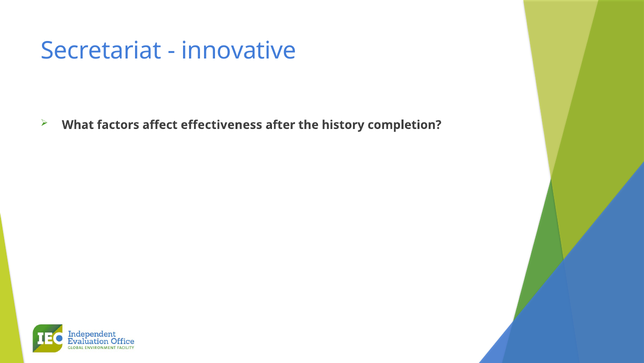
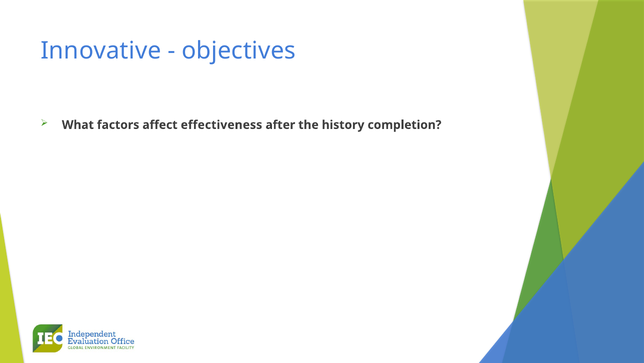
Secretariat: Secretariat -> Innovative
innovative: innovative -> objectives
